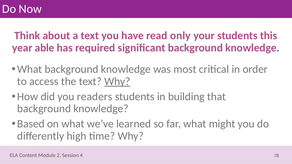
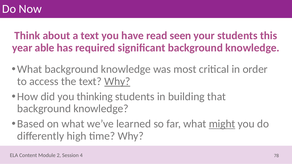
only: only -> seen
readers: readers -> thinking
might underline: none -> present
